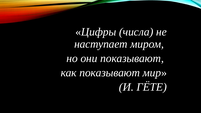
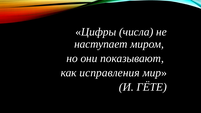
как показывают: показывают -> исправления
